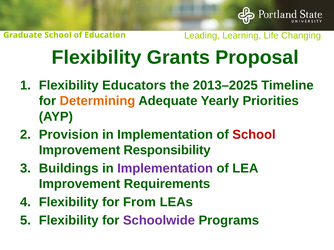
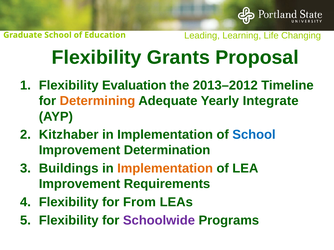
Educators: Educators -> Evaluation
2013–2025: 2013–2025 -> 2013–2012
Priorities: Priorities -> Integrate
Provision: Provision -> Kitzhaber
School at (254, 135) colour: red -> blue
Responsibility: Responsibility -> Determination
Implementation at (165, 169) colour: purple -> orange
